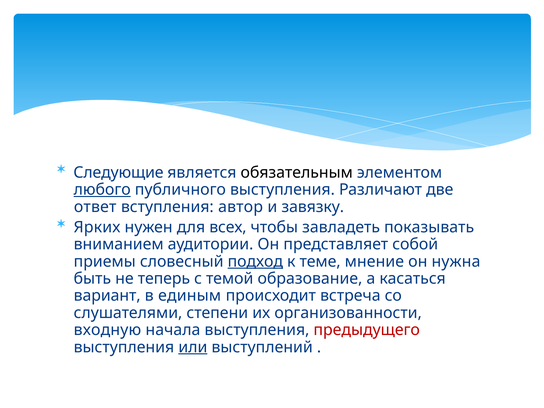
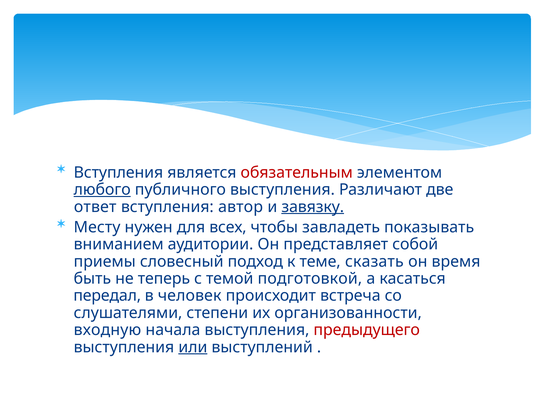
Следующие at (118, 173): Следующие -> Вступления
обязательным colour: black -> red
завязку underline: none -> present
Ярких: Ярких -> Месту
подход underline: present -> none
мнение: мнение -> сказать
нужна: нужна -> время
образование: образование -> подготовкой
вариант: вариант -> передал
единым: единым -> человек
